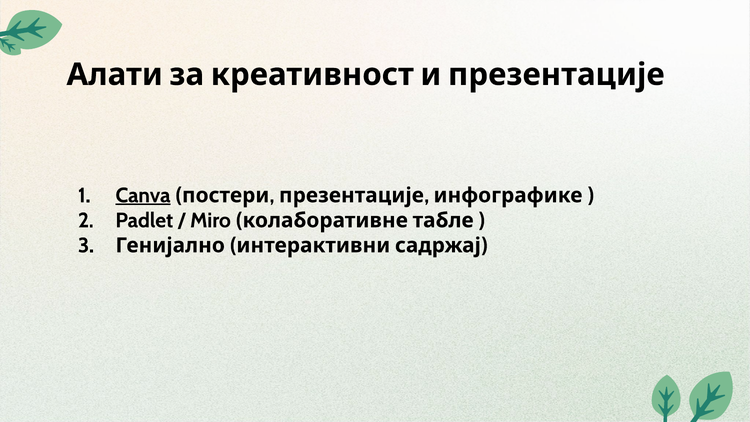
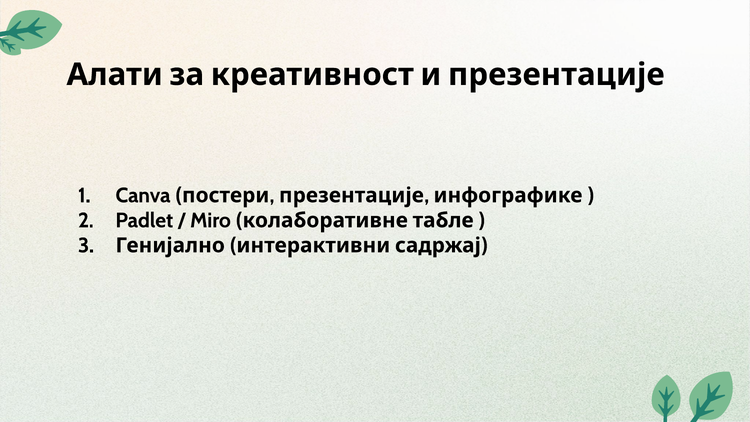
Canva underline: present -> none
